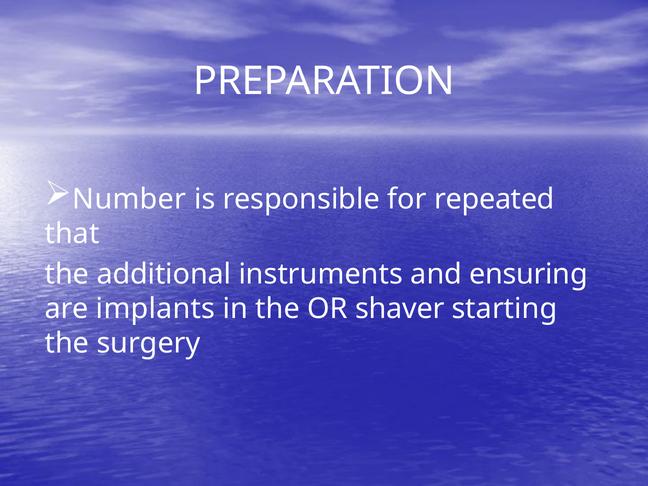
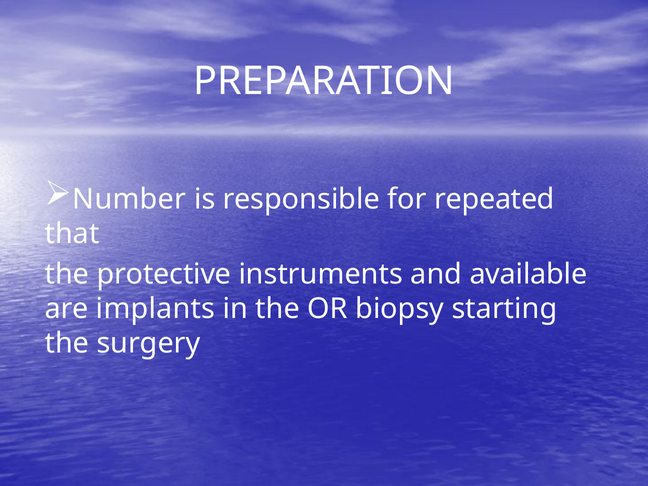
additional: additional -> protective
ensuring: ensuring -> available
shaver: shaver -> biopsy
